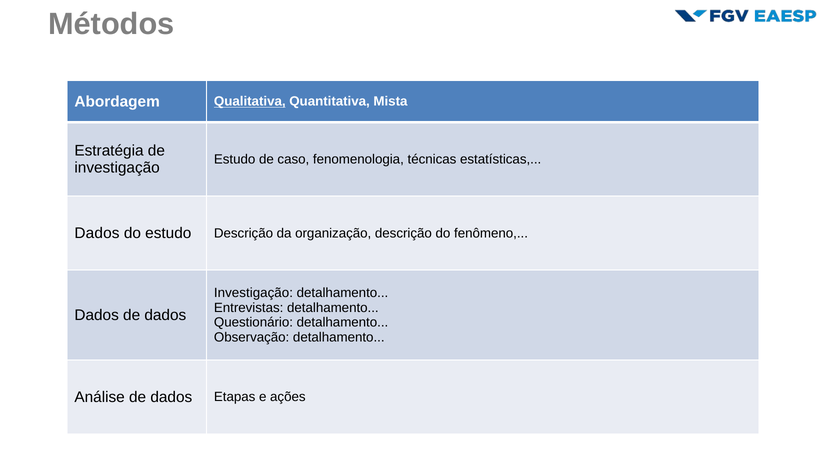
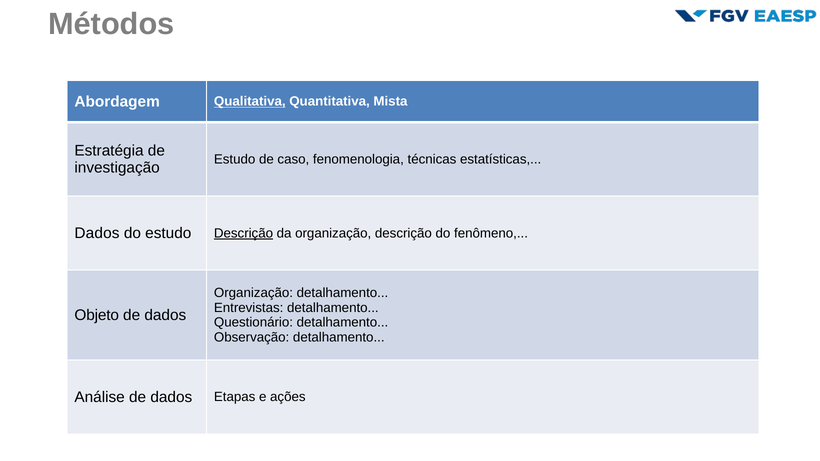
Descrição at (244, 233) underline: none -> present
Investigação at (253, 293): Investigação -> Organização
Dados at (97, 315): Dados -> Objeto
